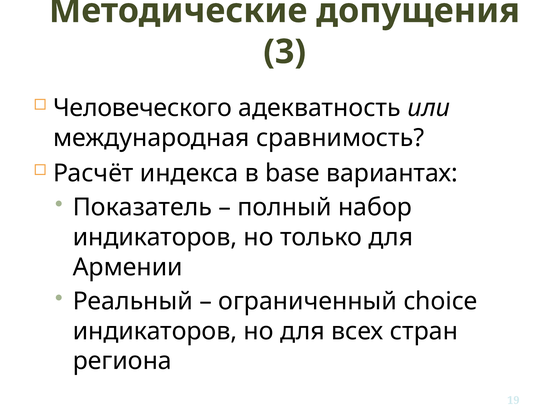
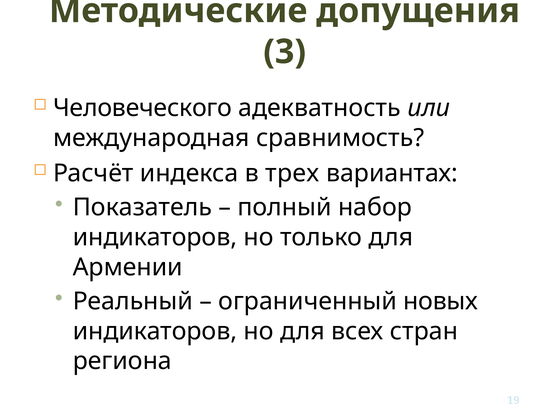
base: base -> трех
choice: choice -> новых
